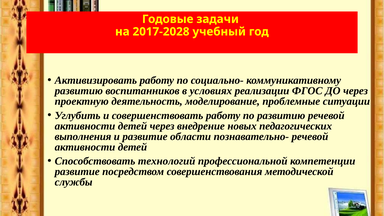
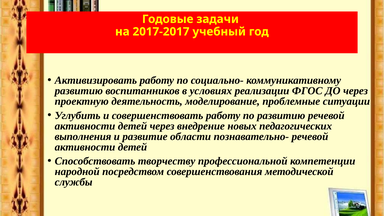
2017-2028: 2017-2028 -> 2017-2017
технологий: технологий -> творчеству
развитие at (77, 172): развитие -> народной
